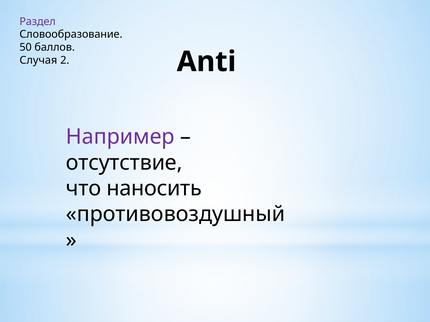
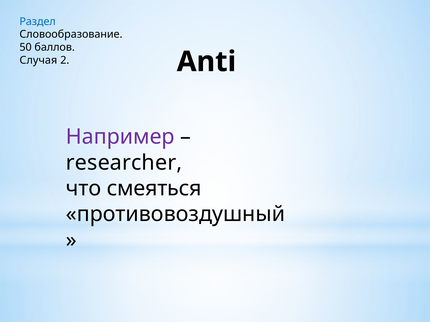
Раздел colour: purple -> blue
отсутствие: отсутствие -> researcher
наносить: наносить -> смеяться
